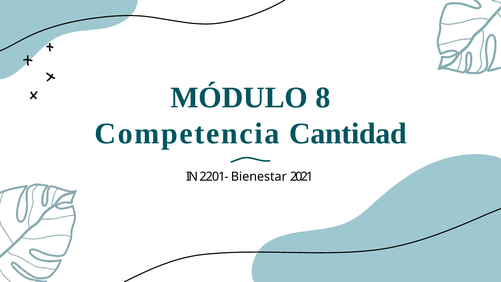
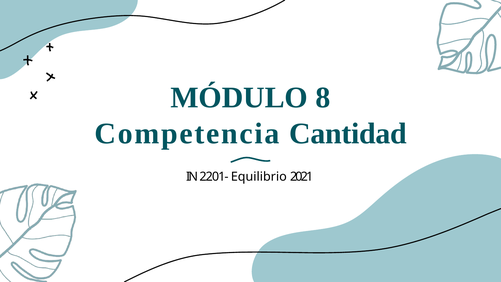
Bienestar: Bienestar -> Equilibrio
